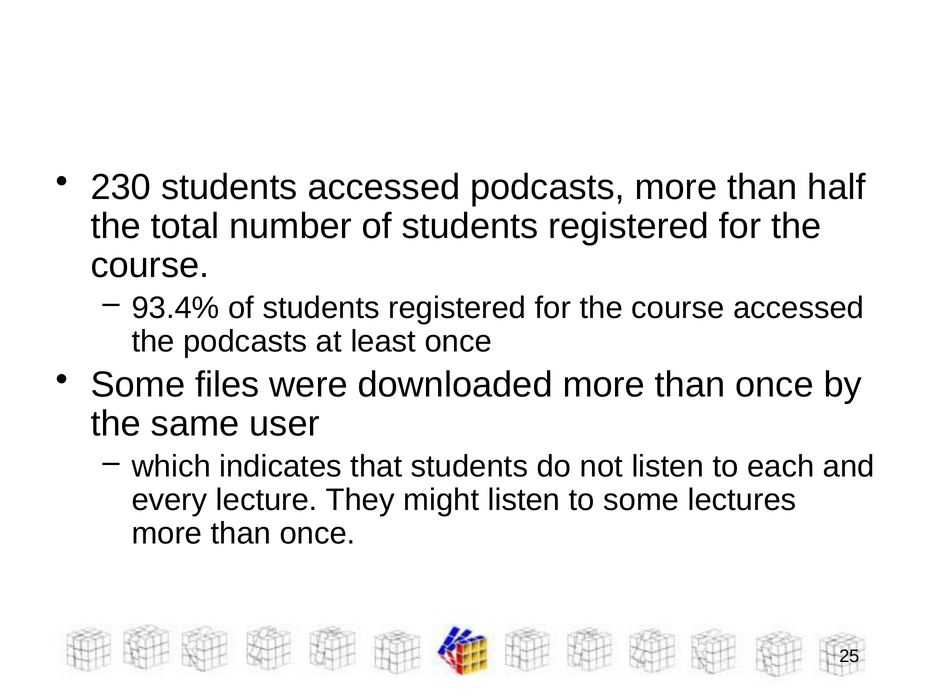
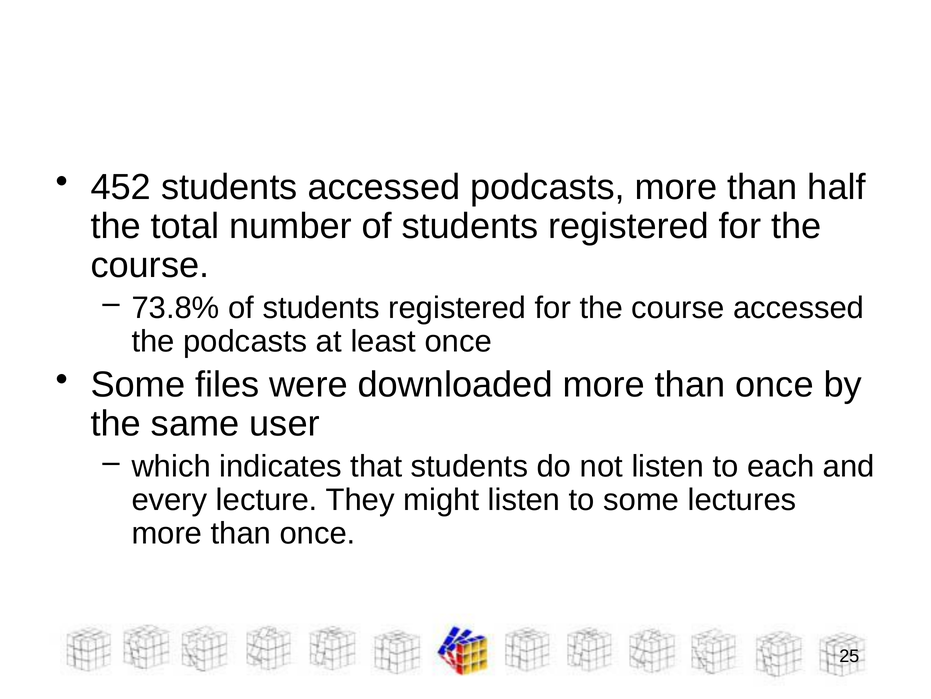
230: 230 -> 452
93.4%: 93.4% -> 73.8%
